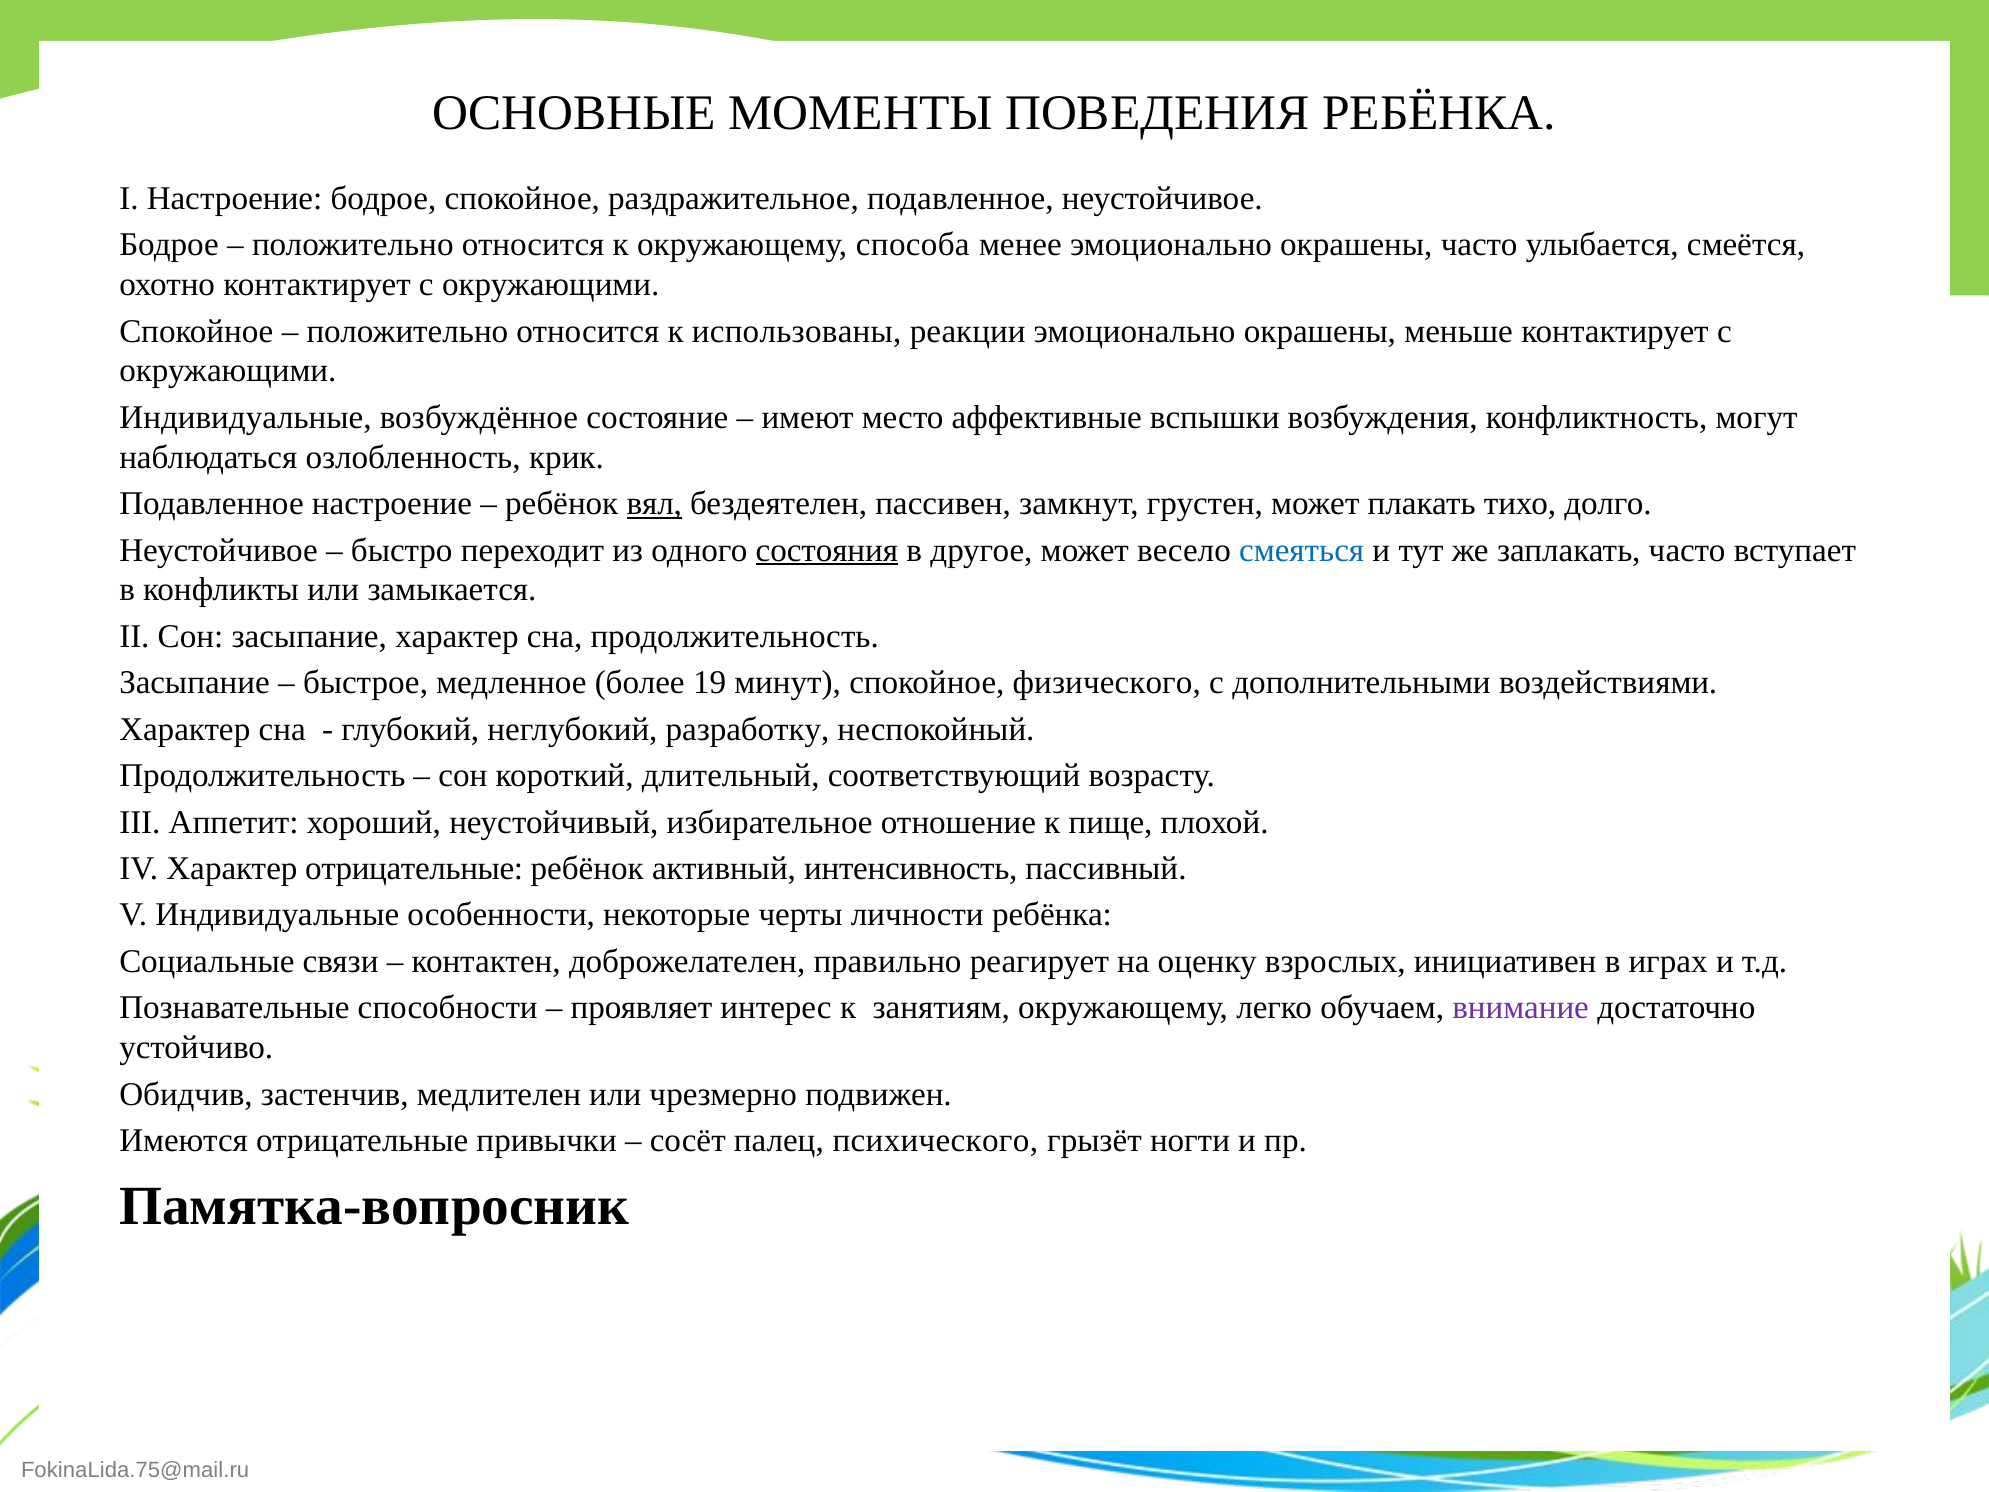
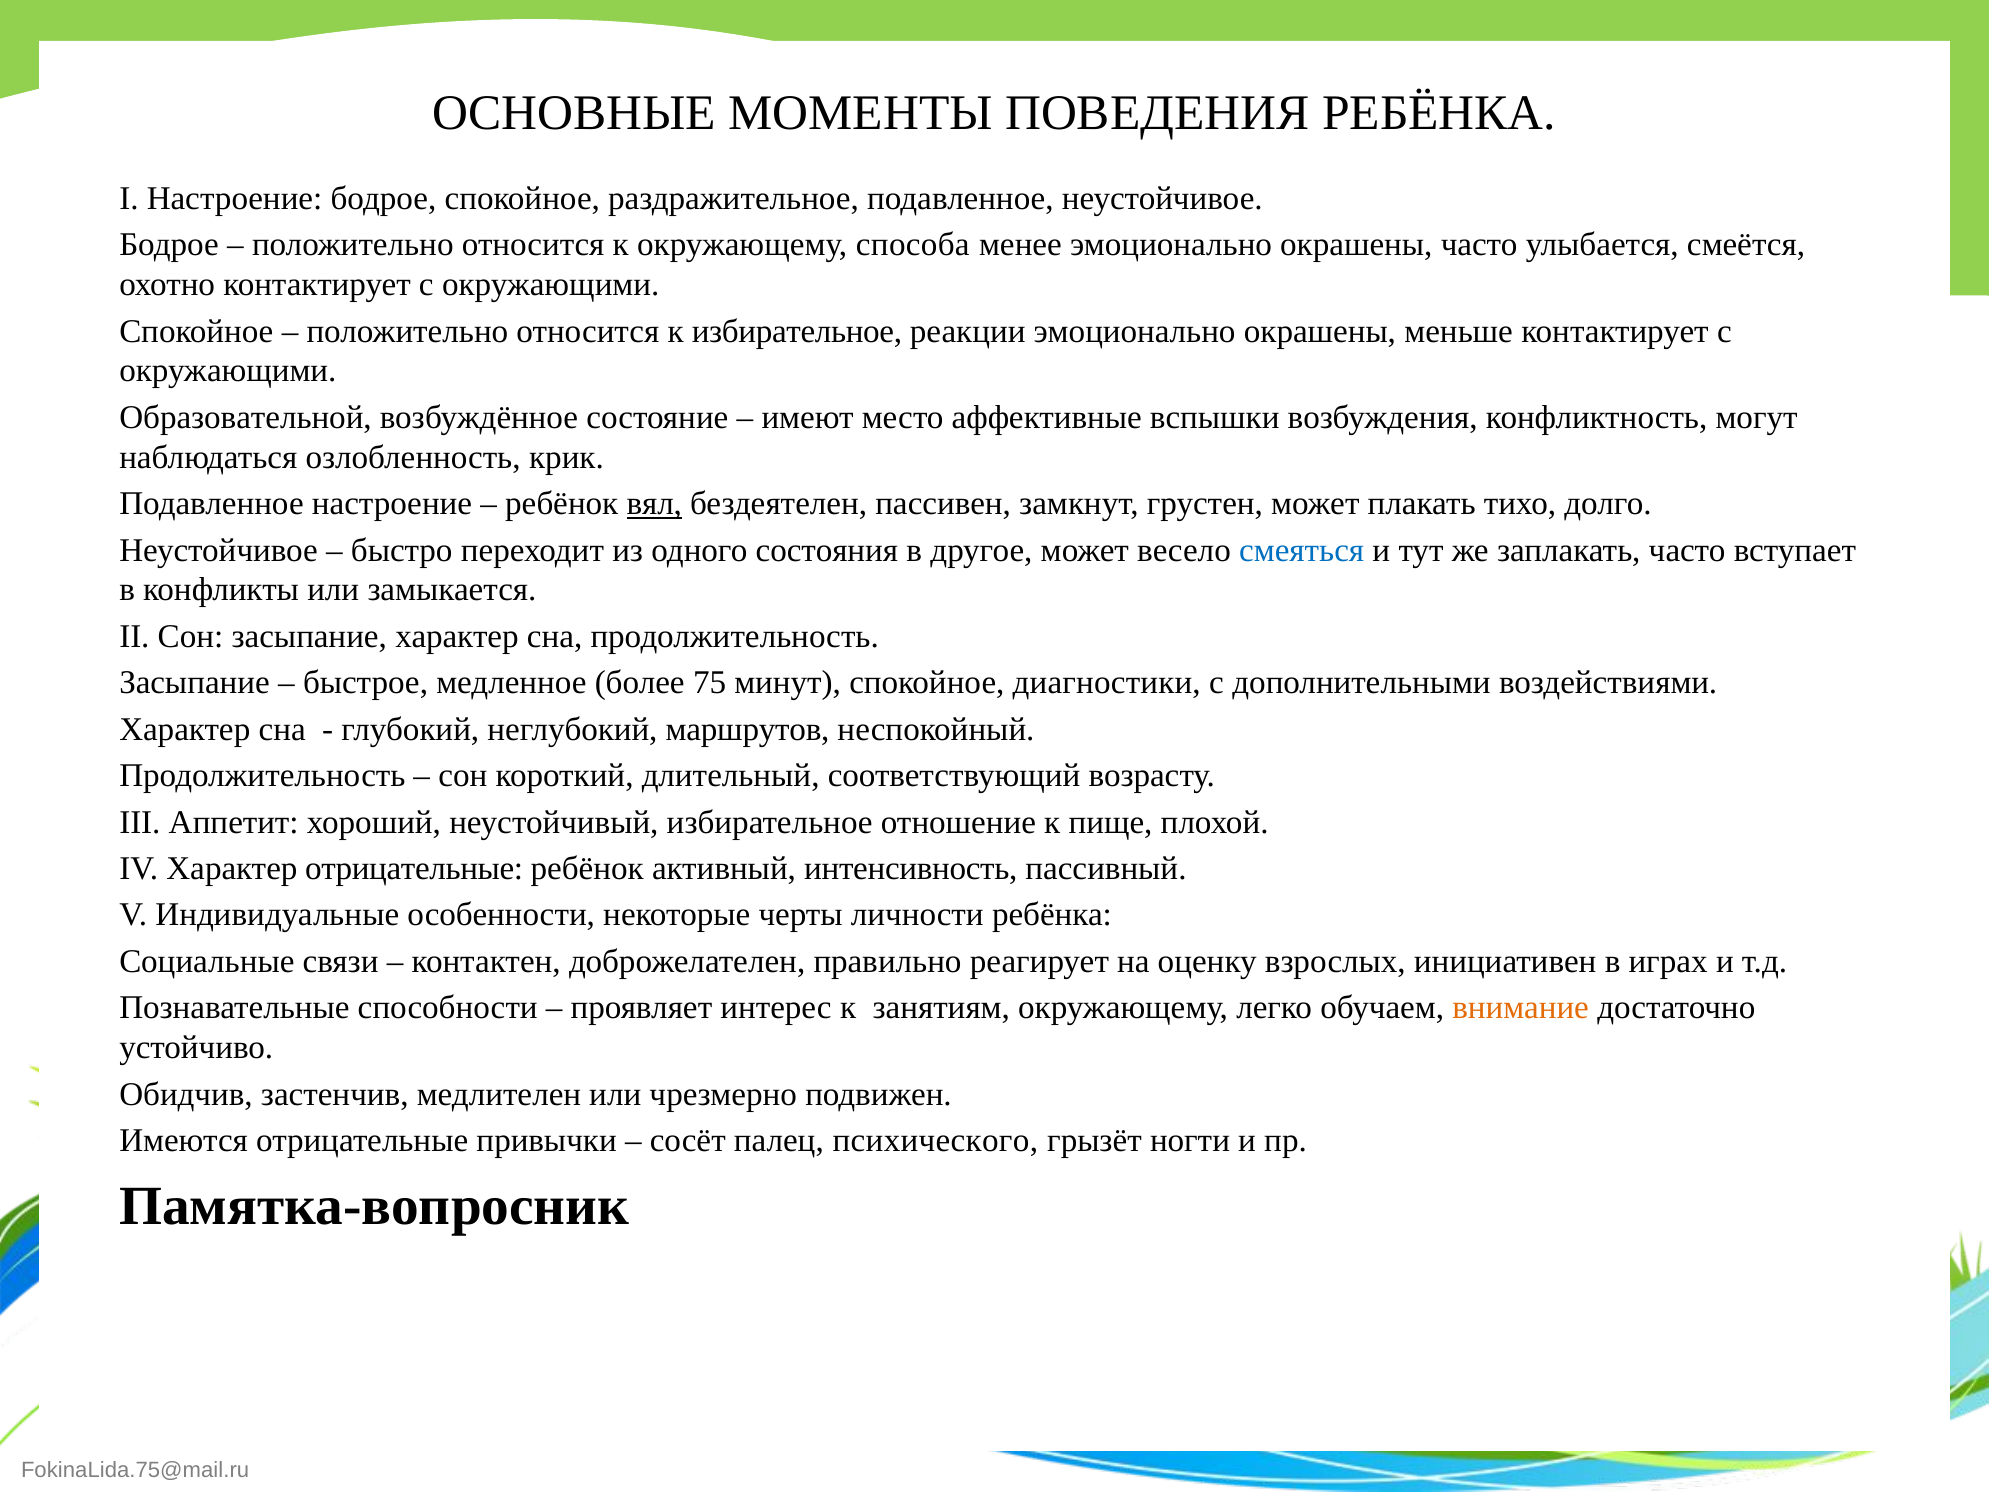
к использованы: использованы -> избирательное
Индивидуальные at (246, 417): Индивидуальные -> Образовательной
состояния underline: present -> none
19: 19 -> 75
физического: физического -> диагностики
разработку: разработку -> маршрутов
внимание colour: purple -> orange
